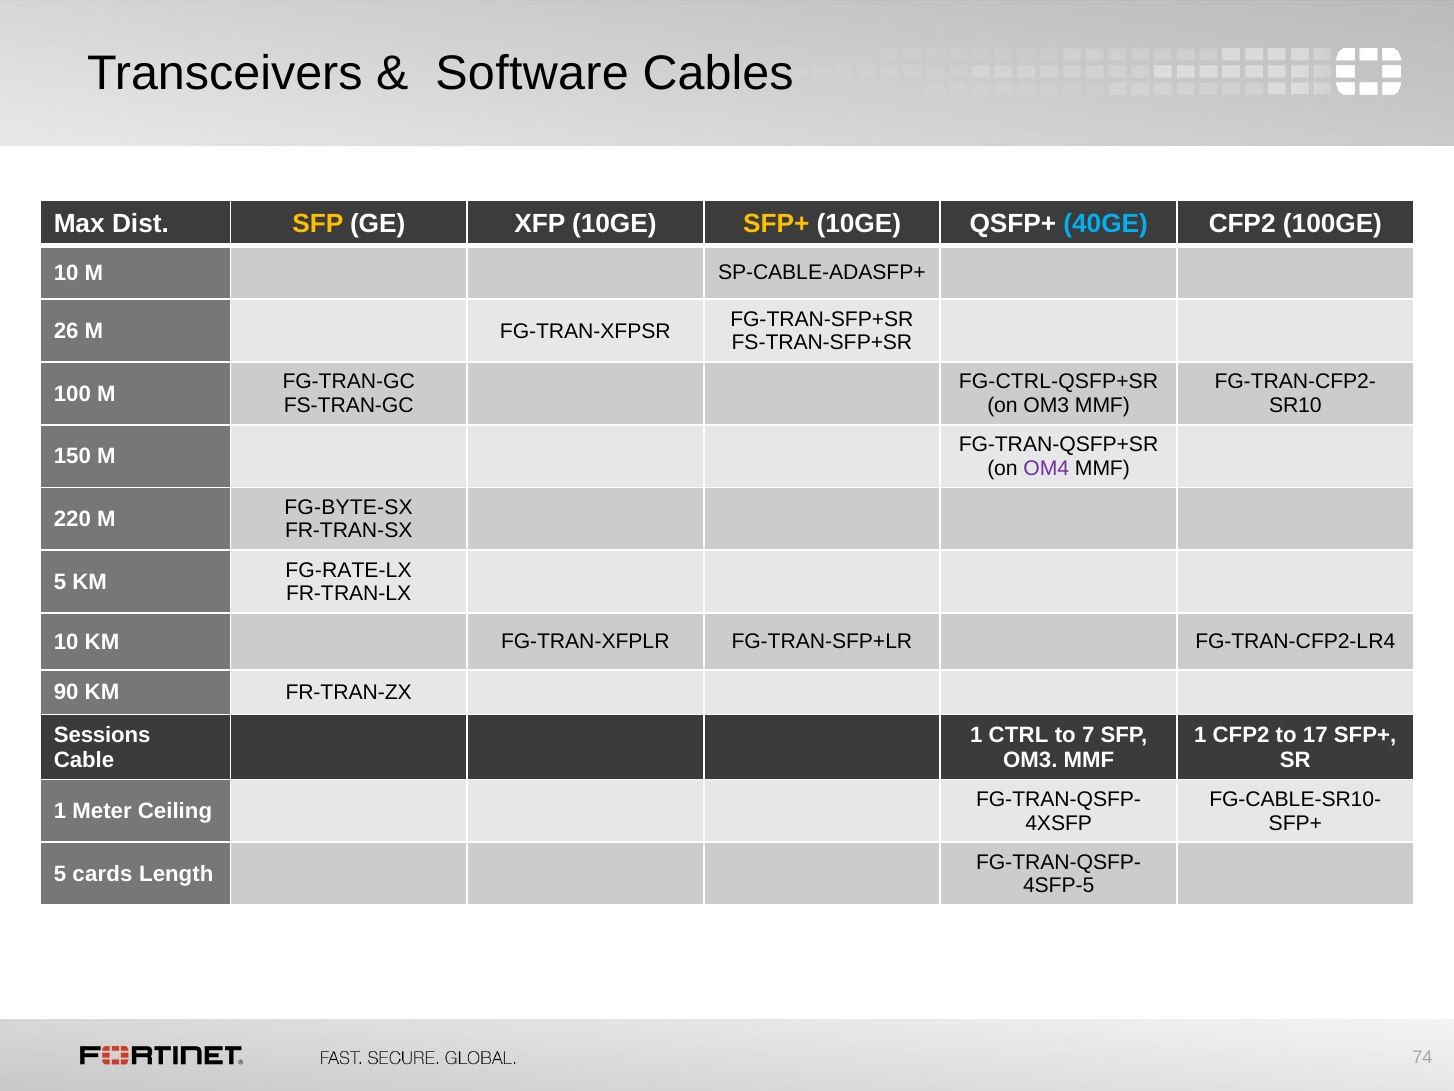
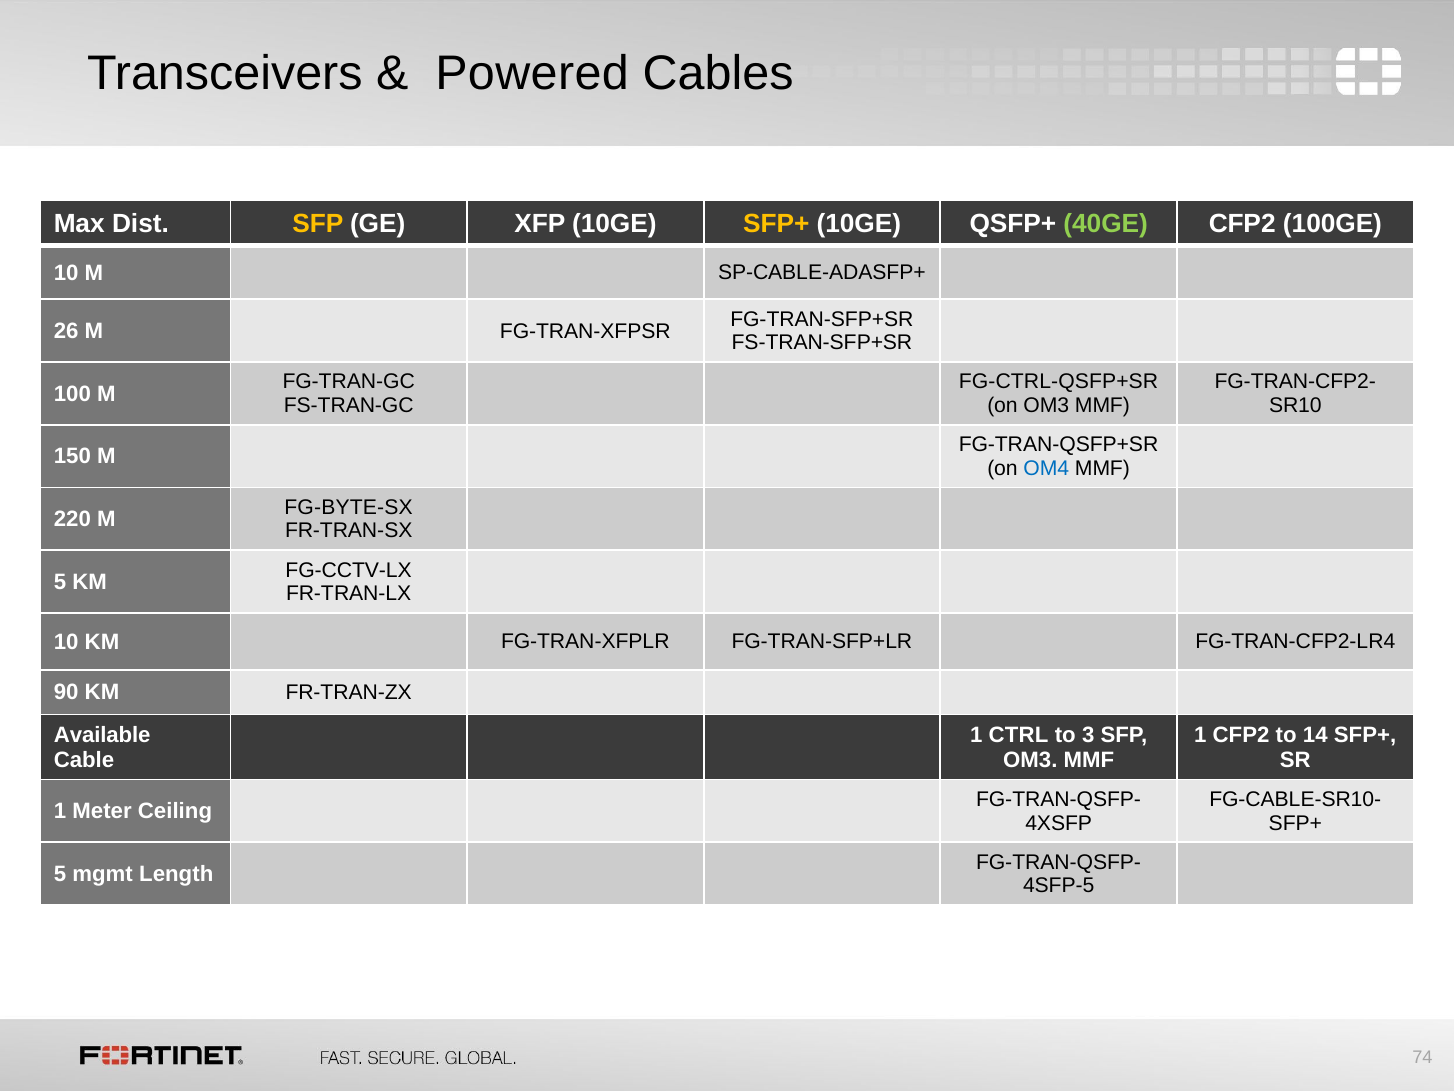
Software: Software -> Powered
40GE colour: light blue -> light green
OM4 colour: purple -> blue
FG-RATE-LX: FG-RATE-LX -> FG-CCTV-LX
Sessions: Sessions -> Available
7: 7 -> 3
17: 17 -> 14
cards: cards -> mgmt
